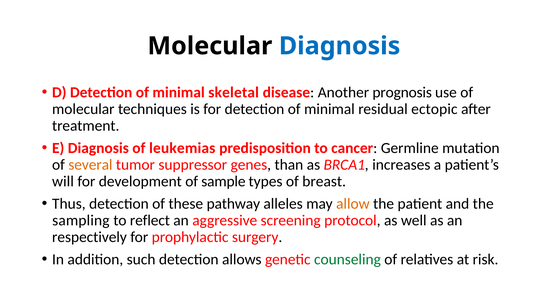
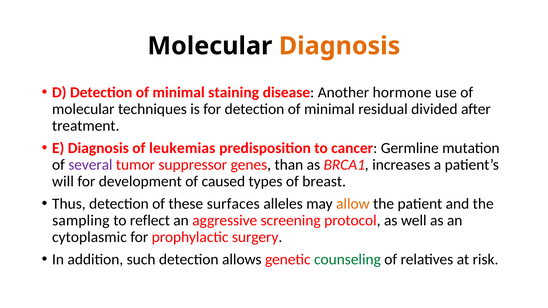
Diagnosis at (340, 46) colour: blue -> orange
skeletal: skeletal -> staining
prognosis: prognosis -> hormone
ectopic: ectopic -> divided
several colour: orange -> purple
sample: sample -> caused
pathway: pathway -> surfaces
respectively: respectively -> cytoplasmic
